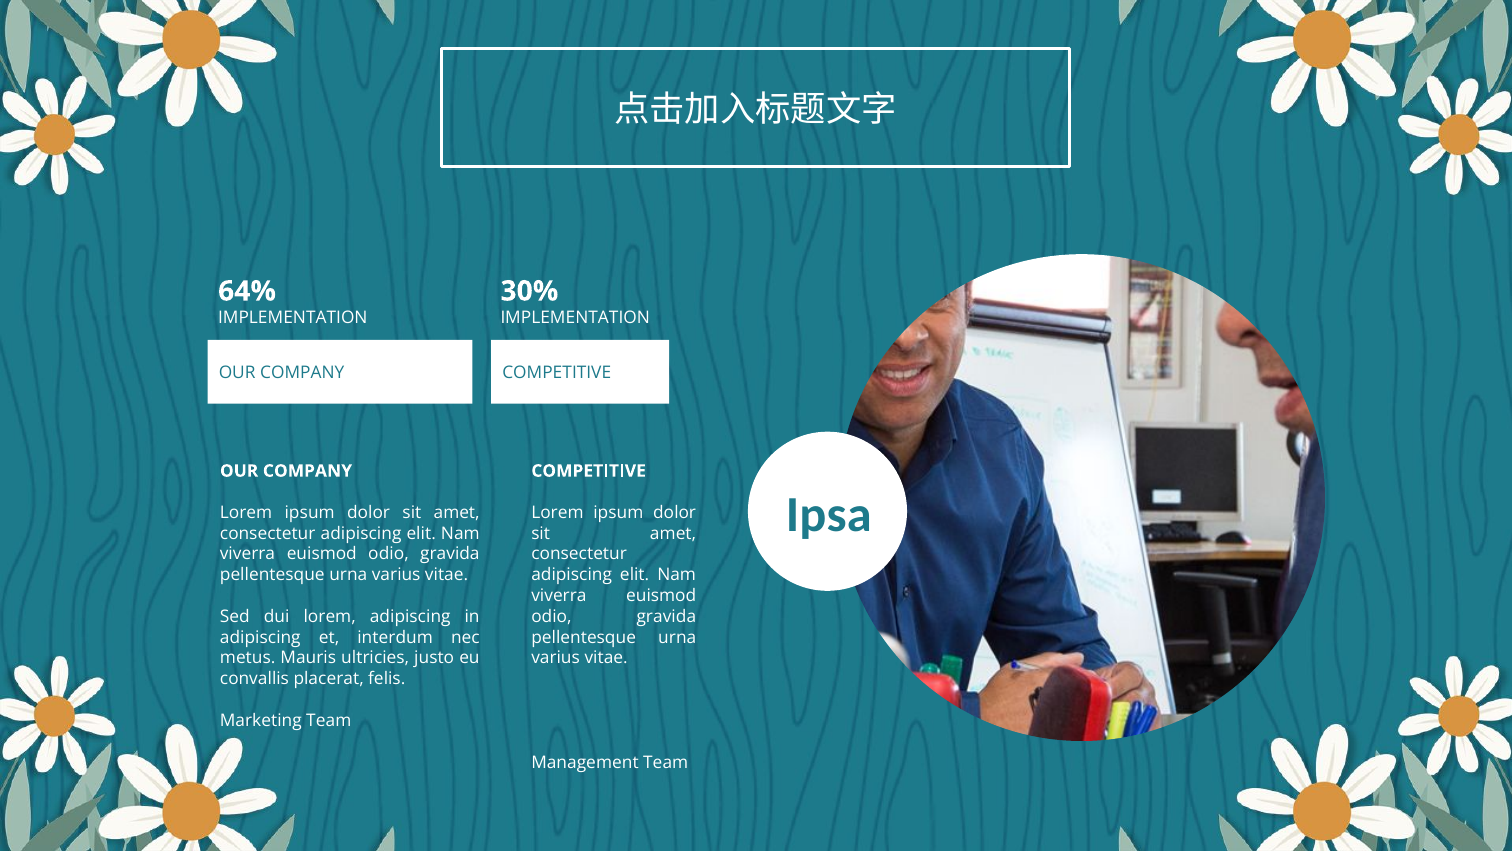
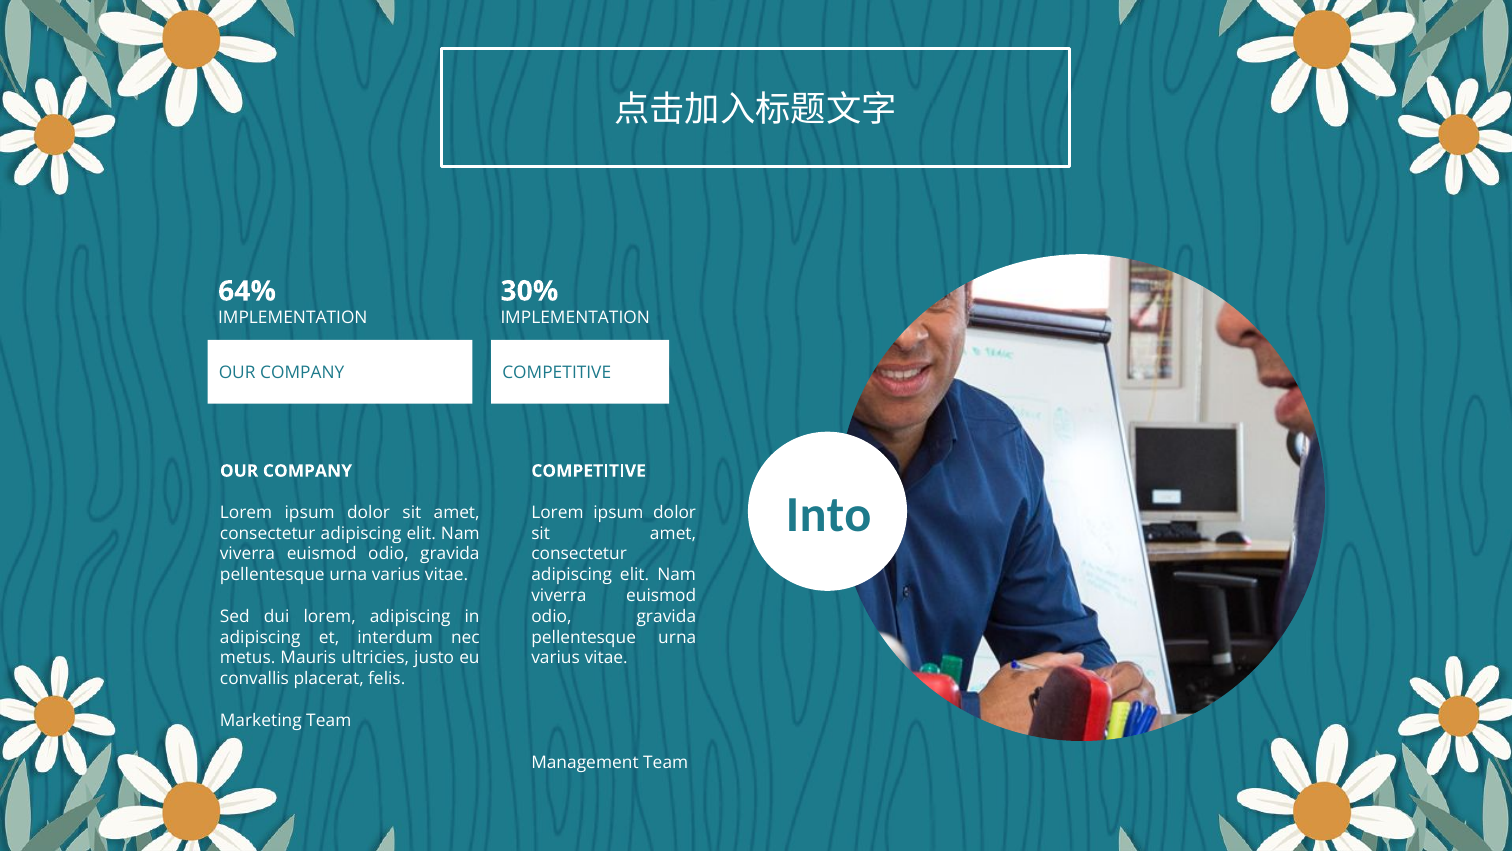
Ipsa: Ipsa -> Into
